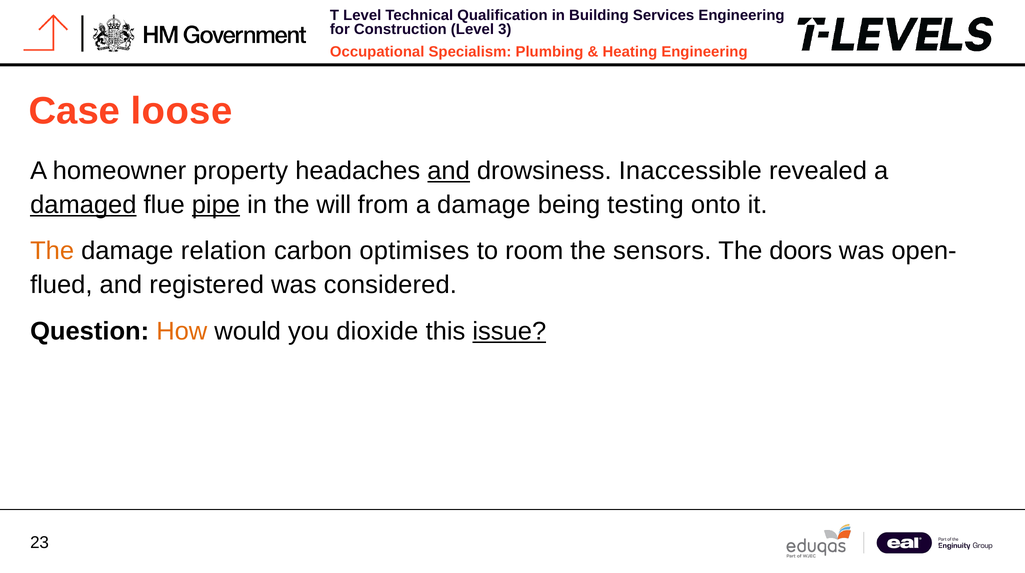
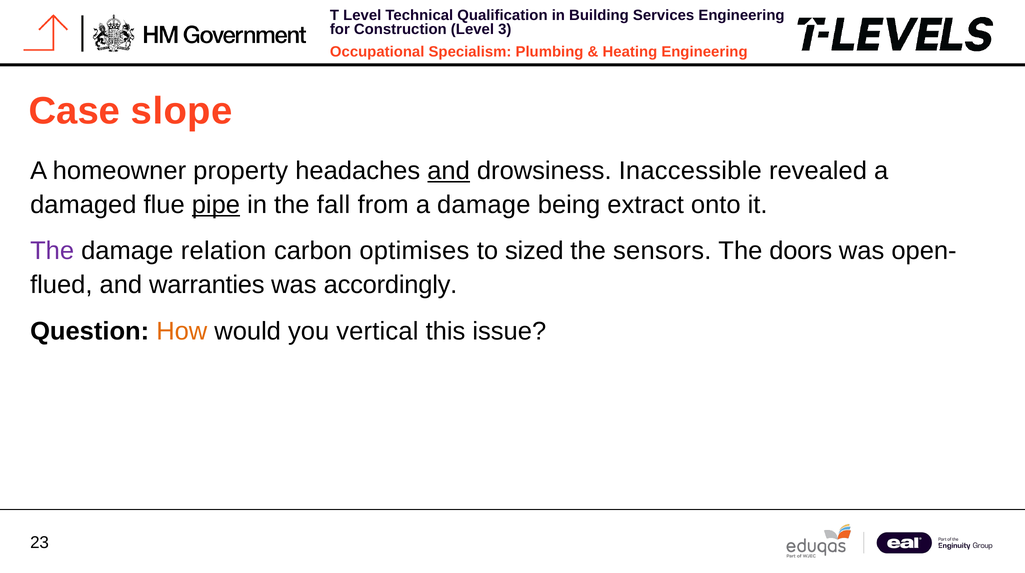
loose: loose -> slope
damaged underline: present -> none
will: will -> fall
testing: testing -> extract
The at (52, 251) colour: orange -> purple
room: room -> sized
registered: registered -> warranties
considered: considered -> accordingly
dioxide: dioxide -> vertical
issue underline: present -> none
